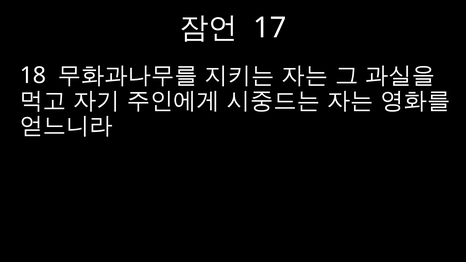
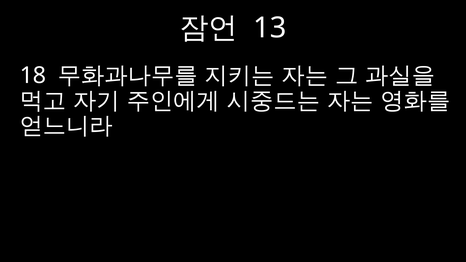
17: 17 -> 13
